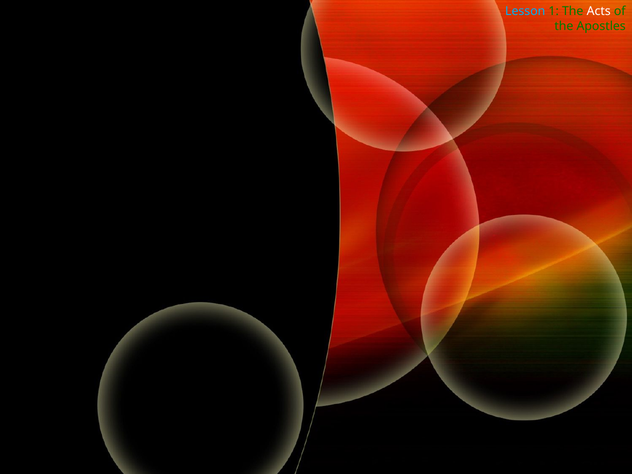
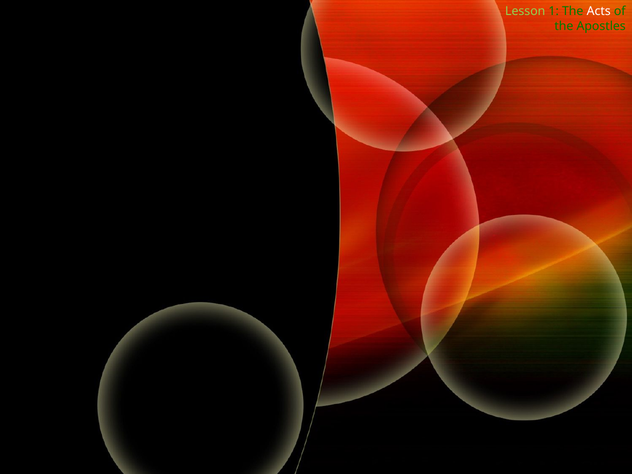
Lesson colour: light blue -> light green
